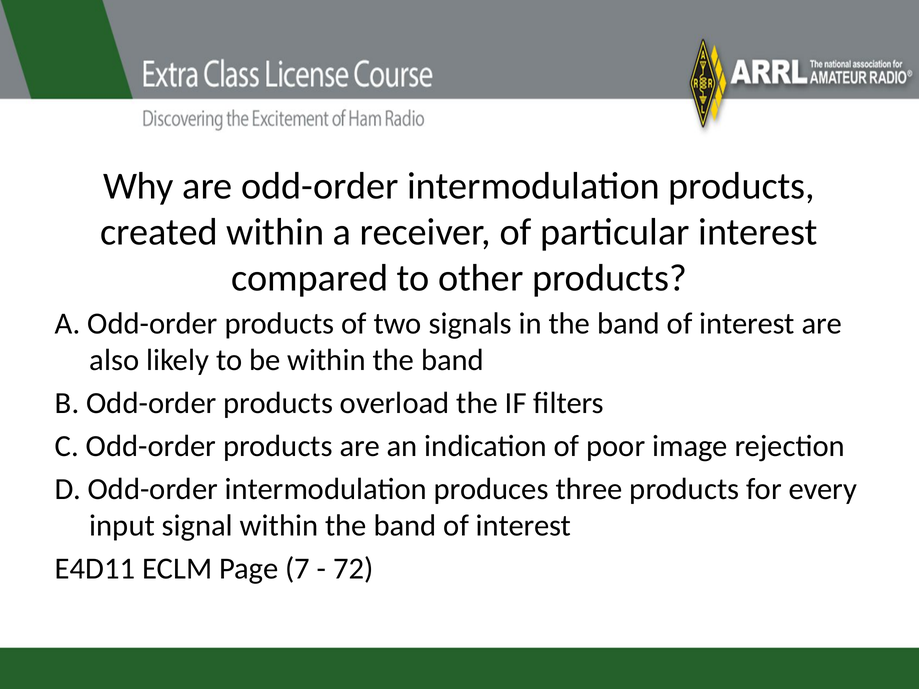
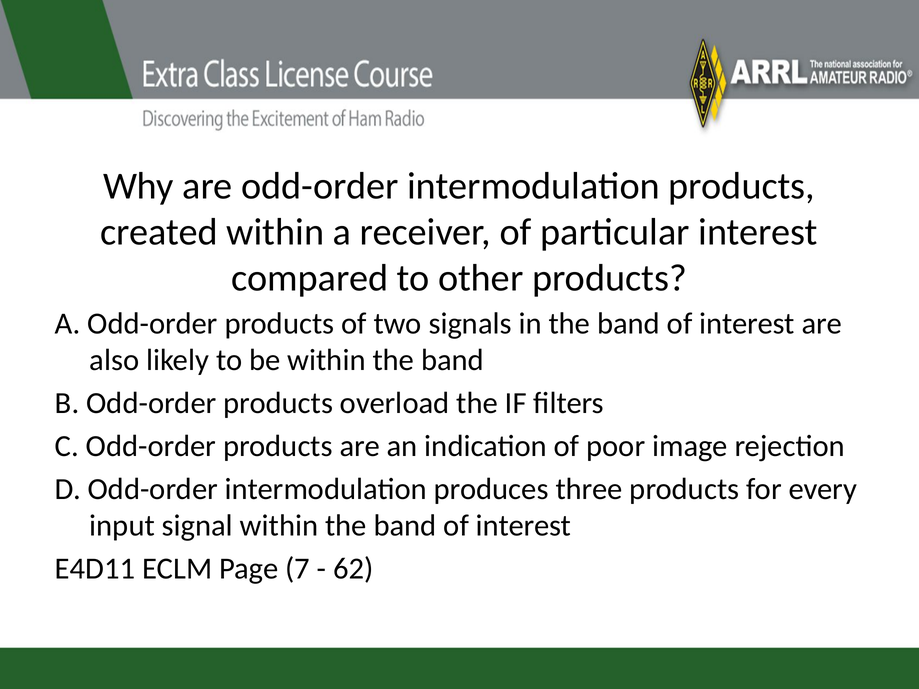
72: 72 -> 62
